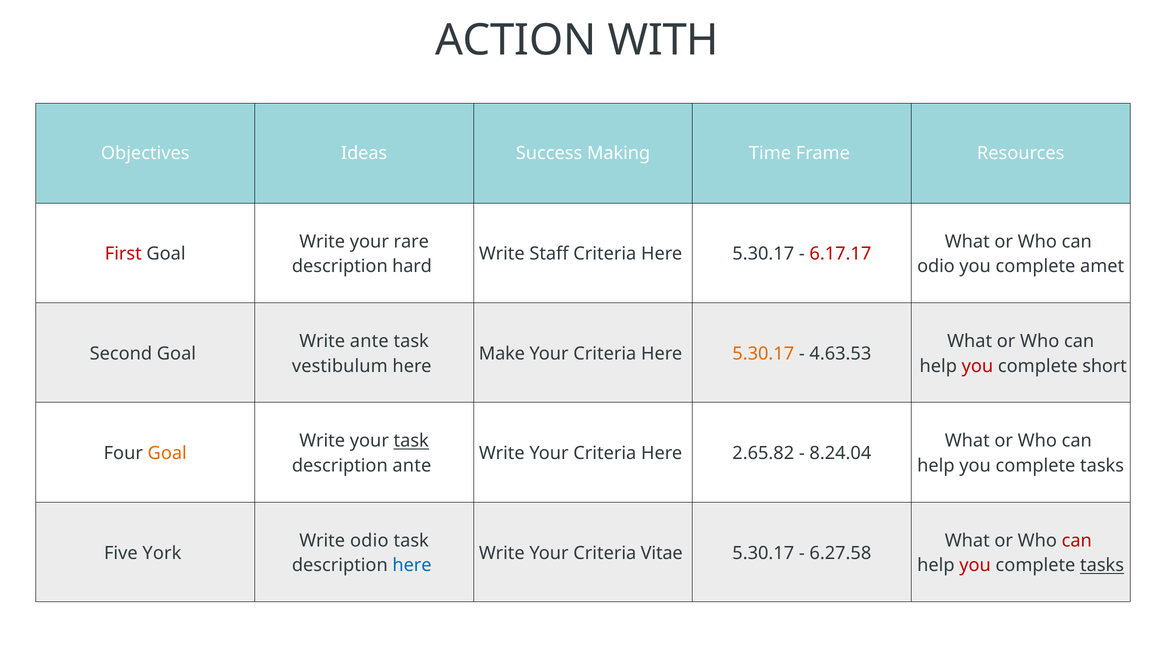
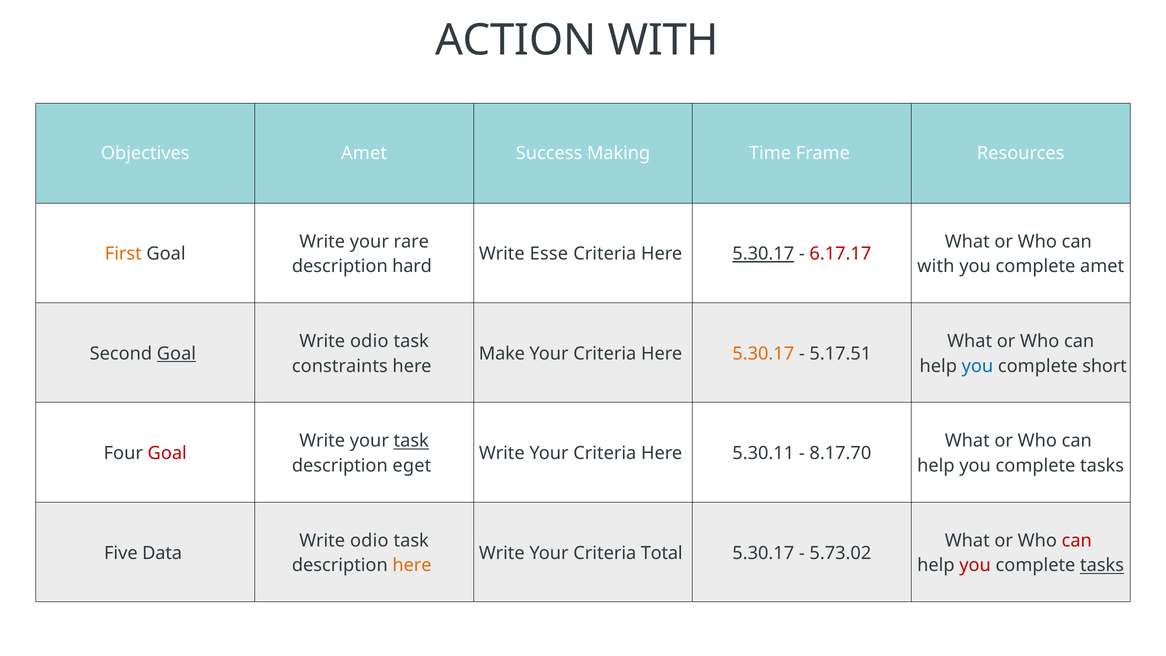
Objectives Ideas: Ideas -> Amet
First colour: red -> orange
Staff: Staff -> Esse
5.30.17 at (763, 254) underline: none -> present
odio at (936, 266): odio -> with
ante at (369, 341): ante -> odio
Goal at (176, 354) underline: none -> present
4.63.53: 4.63.53 -> 5.17.51
vestibulum: vestibulum -> constraints
you at (977, 366) colour: red -> blue
Goal at (167, 453) colour: orange -> red
2.65.82: 2.65.82 -> 5.30.11
8.24.04: 8.24.04 -> 8.17.70
description ante: ante -> eget
York: York -> Data
Vitae: Vitae -> Total
6.27.58: 6.27.58 -> 5.73.02
here at (412, 565) colour: blue -> orange
